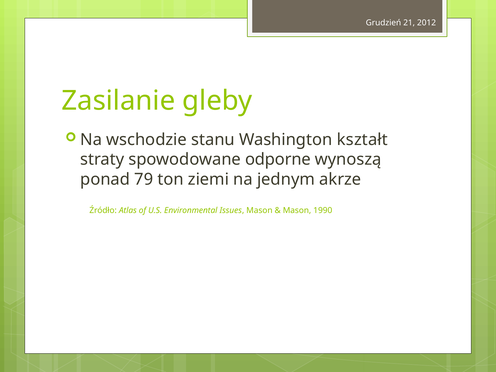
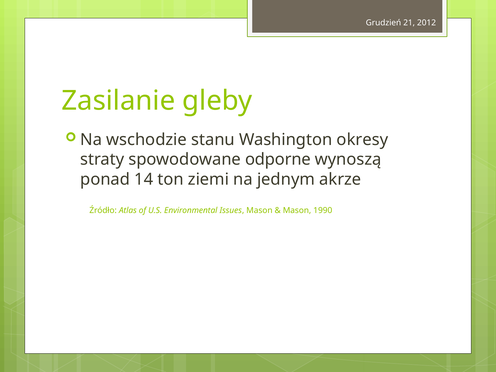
kształt: kształt -> okresy
79: 79 -> 14
